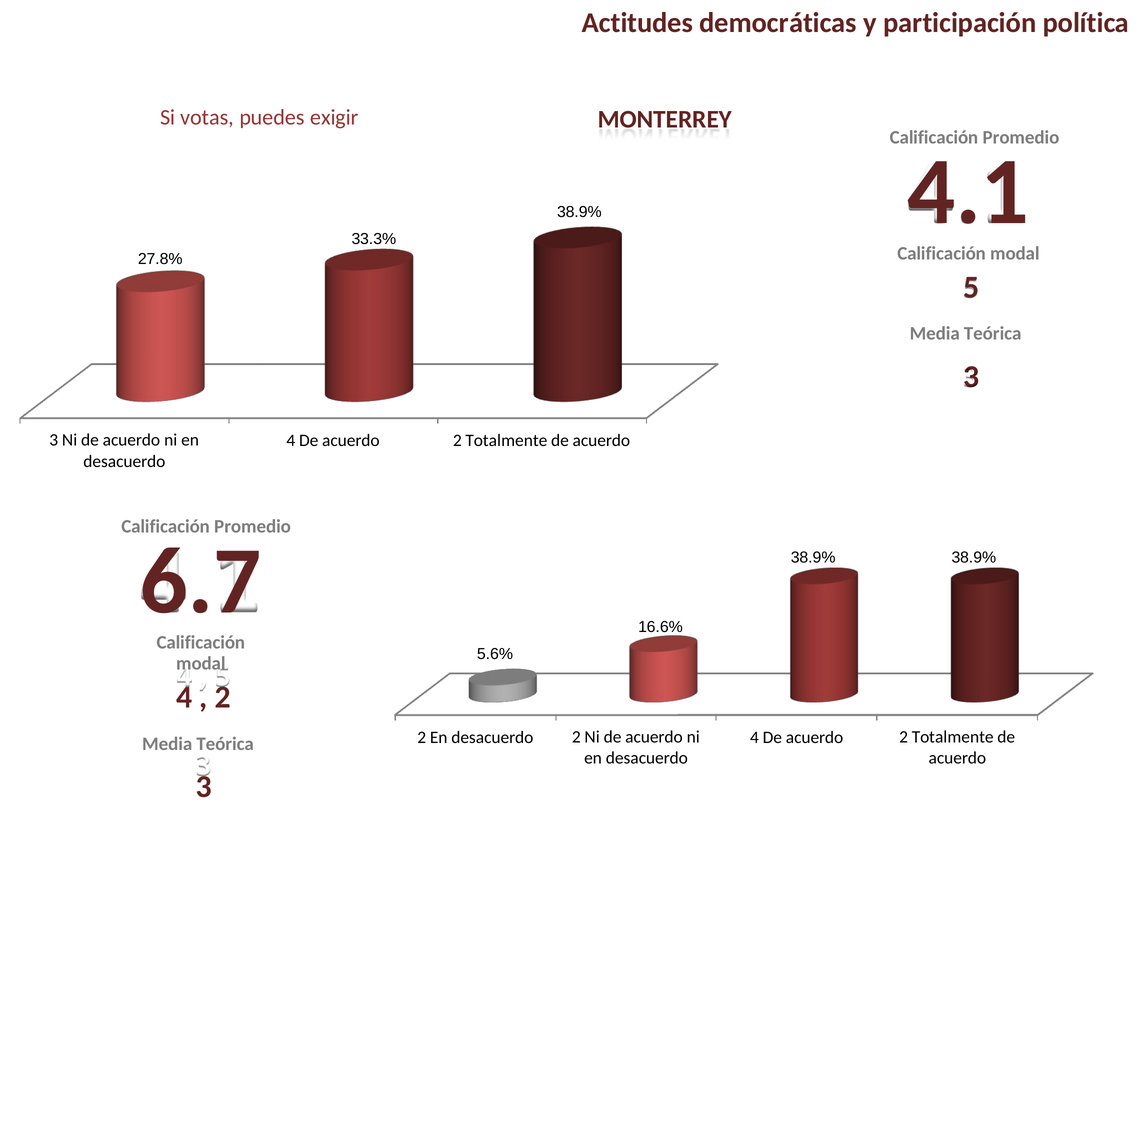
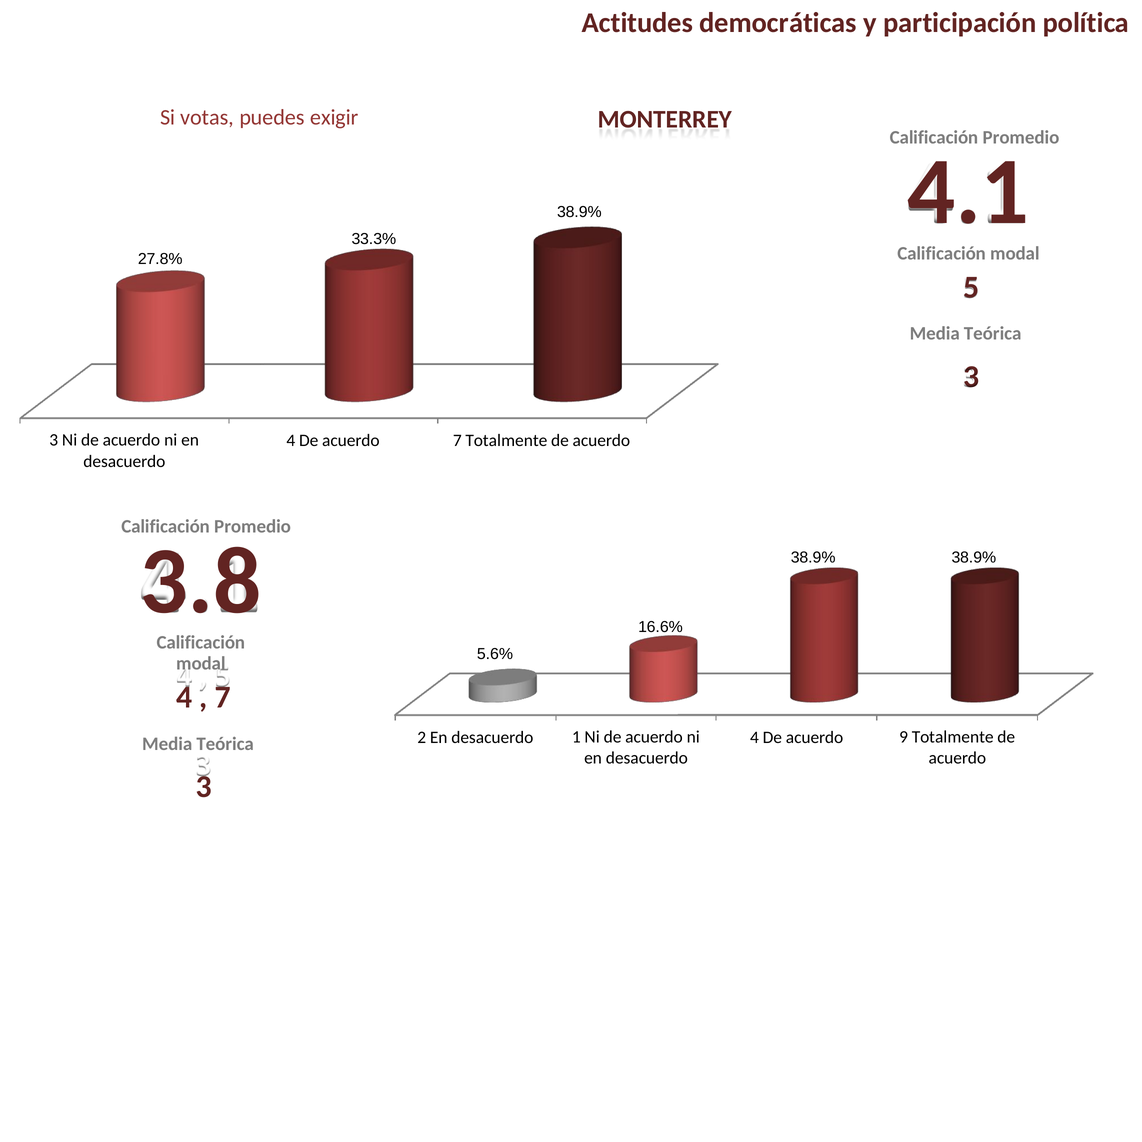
2 at (457, 440): 2 -> 7
6.7: 6.7 -> 3.8
2 at (223, 698): 2 -> 7
desacuerdo 2: 2 -> 1
2 at (904, 737): 2 -> 9
